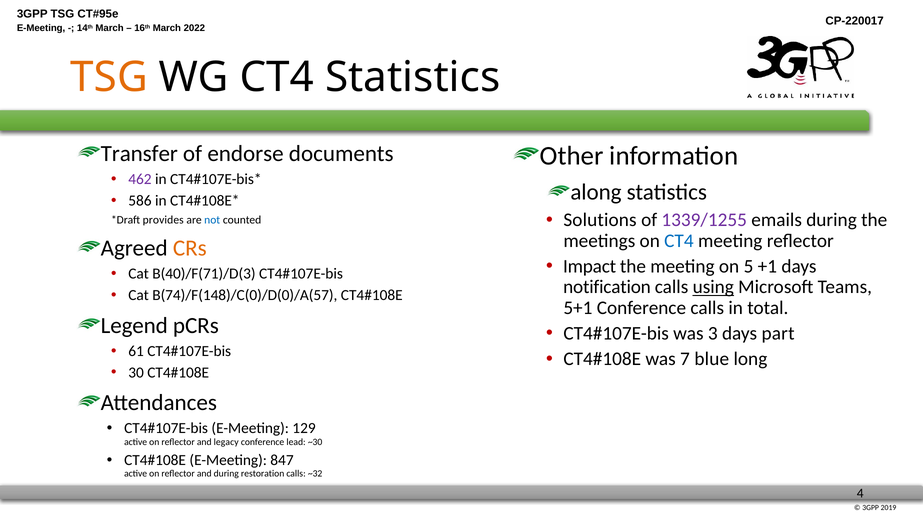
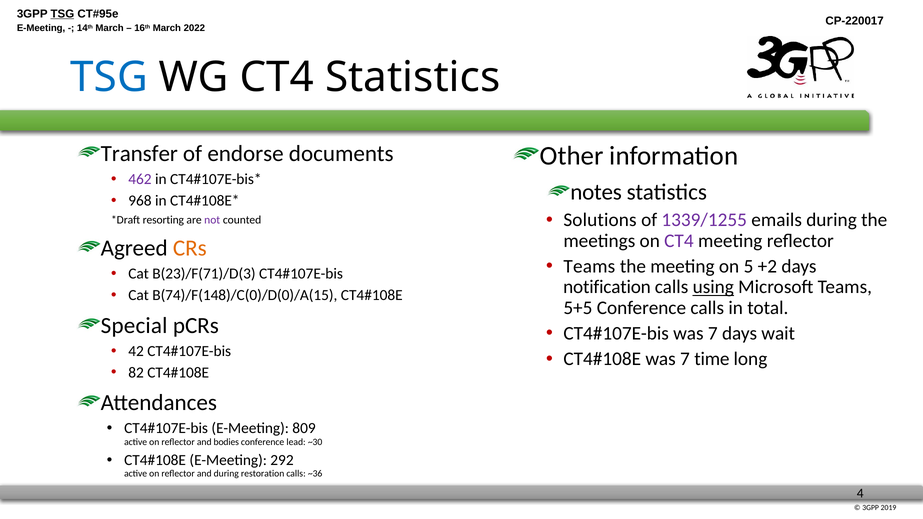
TSG at (62, 14) underline: none -> present
TSG at (109, 78) colour: orange -> blue
along: along -> notes
586: 586 -> 968
provides: provides -> resorting
not colour: blue -> purple
CT4 at (679, 241) colour: blue -> purple
Impact at (590, 266): Impact -> Teams
+1: +1 -> +2
B(40)/F(71)/D(3: B(40)/F(71)/D(3 -> B(23)/F(71)/D(3
B(74)/F(148)/C(0)/D(0)/A(57: B(74)/F(148)/C(0)/D(0)/A(57 -> B(74)/F(148)/C(0)/D(0)/A(15
5+1: 5+1 -> 5+5
Legend: Legend -> Special
3 at (713, 334): 3 -> 7
part: part -> wait
61: 61 -> 42
blue: blue -> time
30: 30 -> 82
129: 129 -> 809
legacy: legacy -> bodies
847: 847 -> 292
~32: ~32 -> ~36
